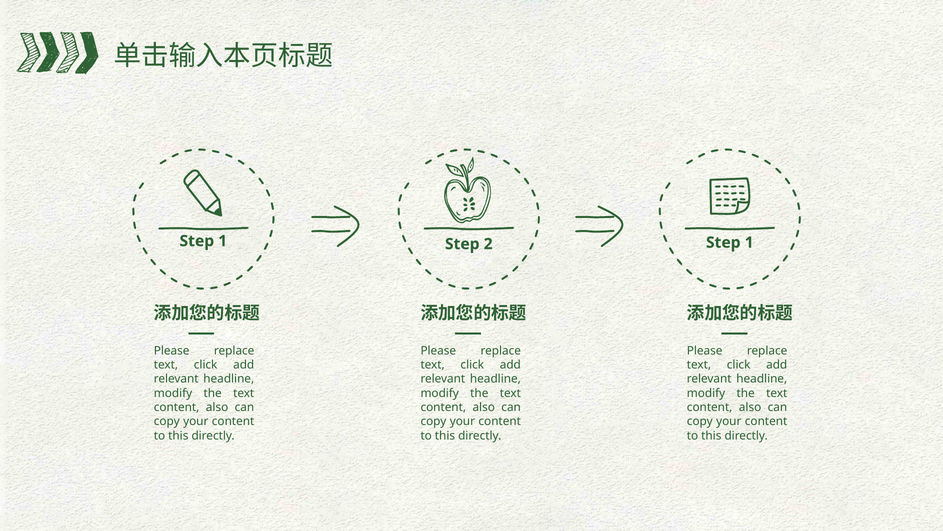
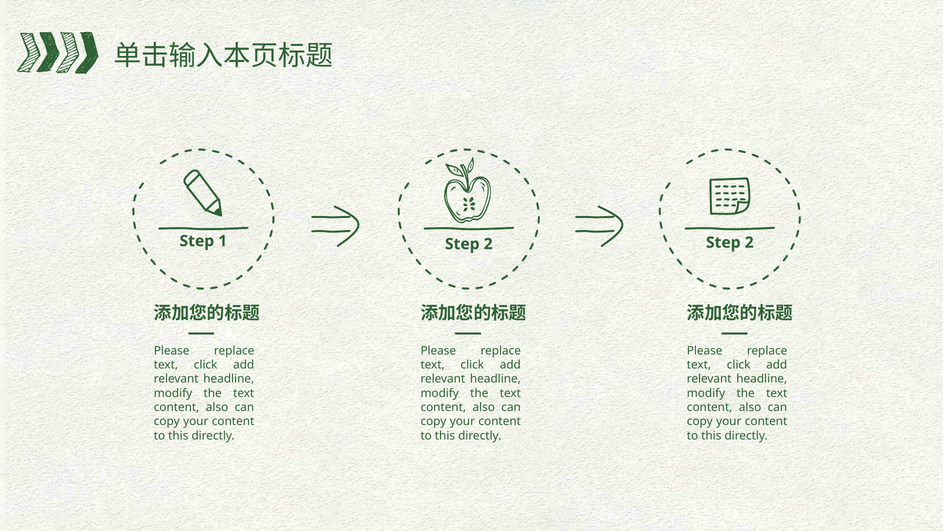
2 Step 1: 1 -> 2
